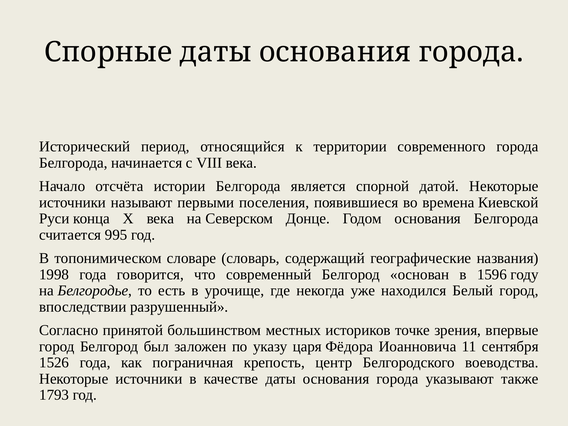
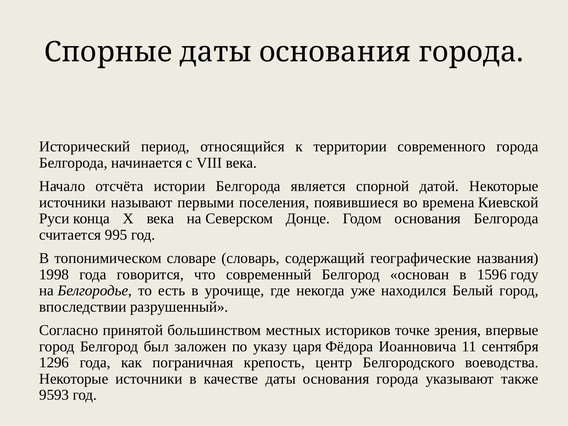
1526: 1526 -> 1296
1793: 1793 -> 9593
